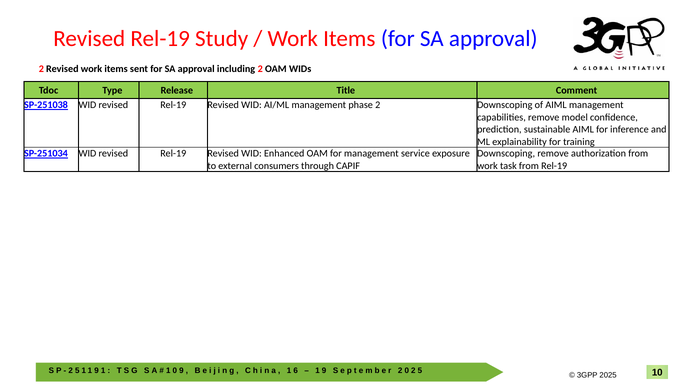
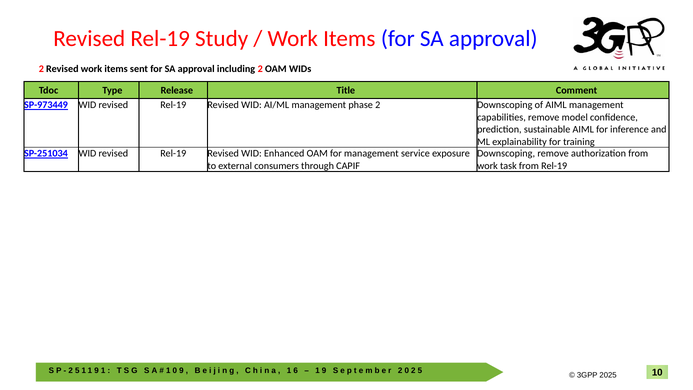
SP-251038: SP-251038 -> SP-973449
